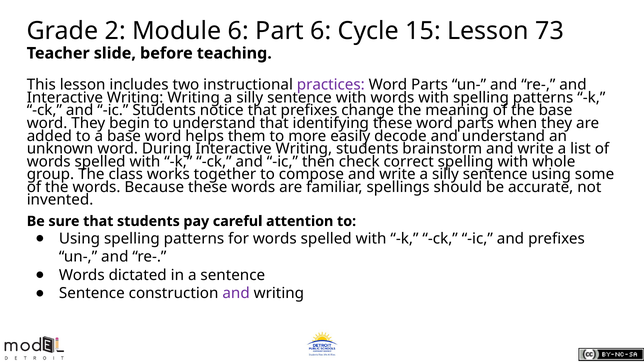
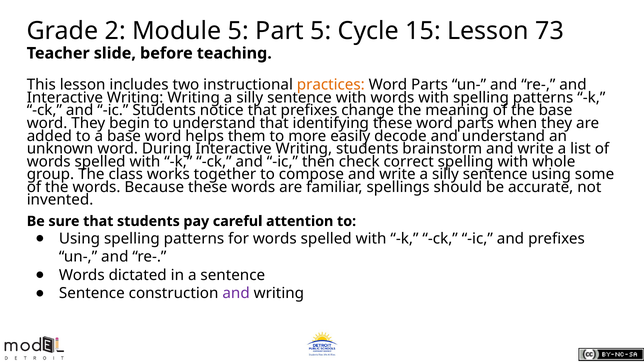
Module 6: 6 -> 5
Part 6: 6 -> 5
practices colour: purple -> orange
